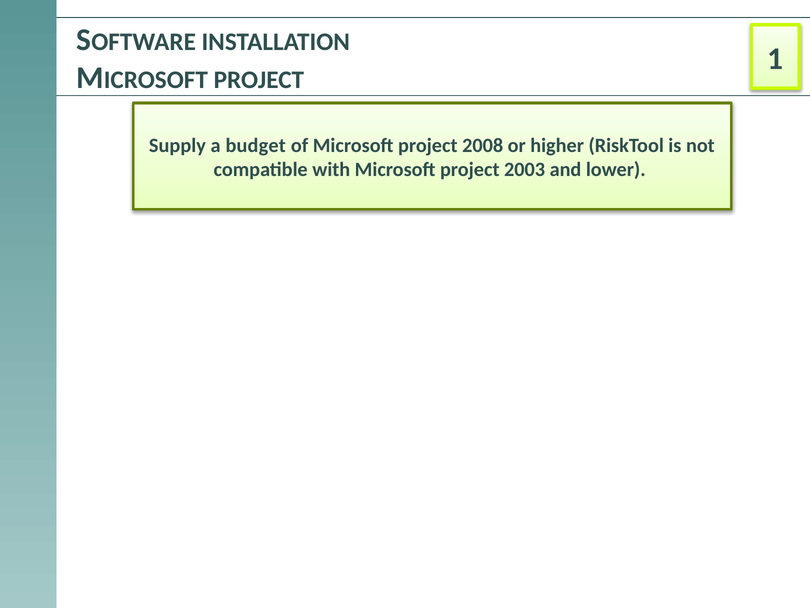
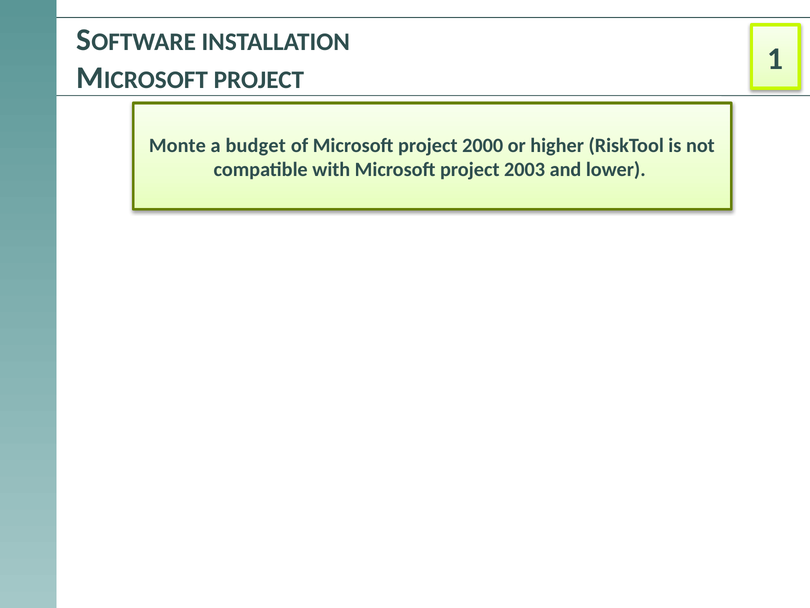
Supply: Supply -> Monte
2008: 2008 -> 2000
